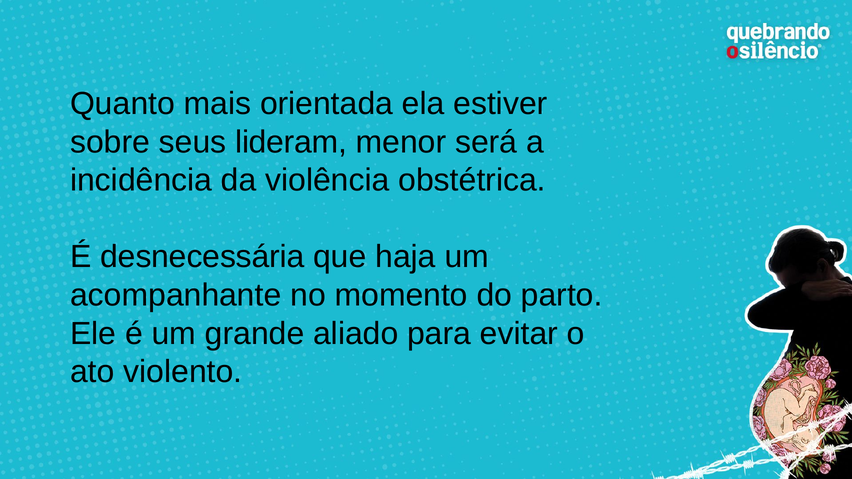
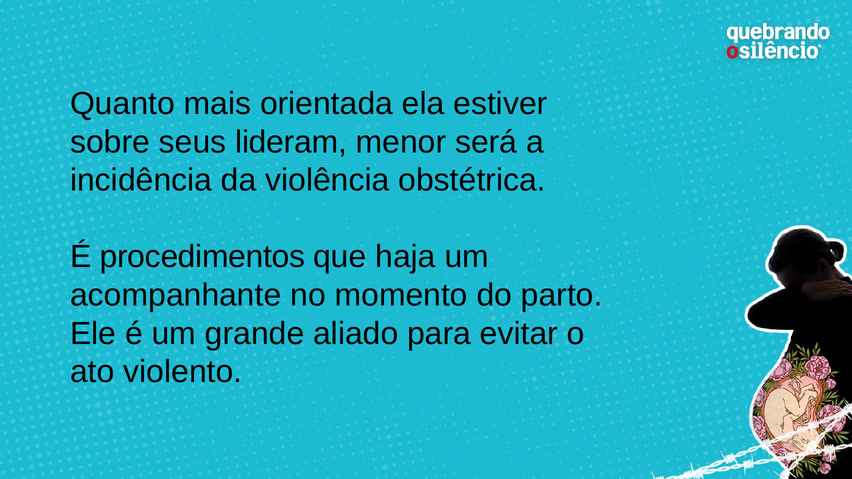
desnecessária: desnecessária -> procedimentos
